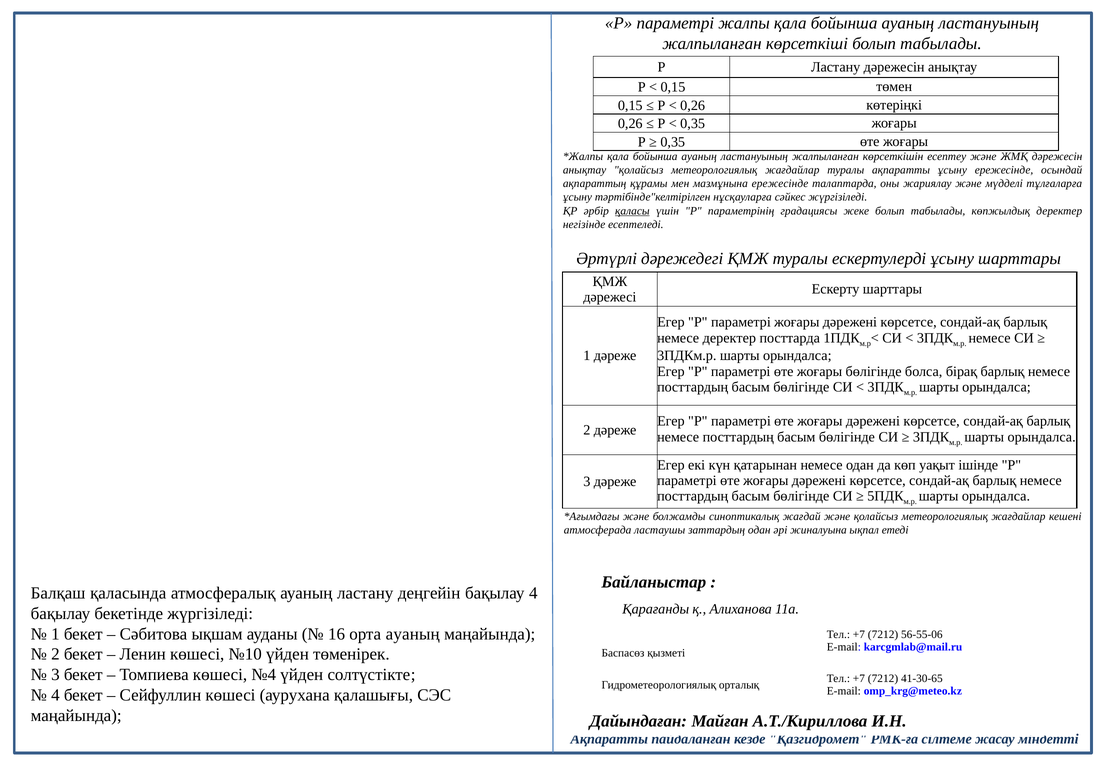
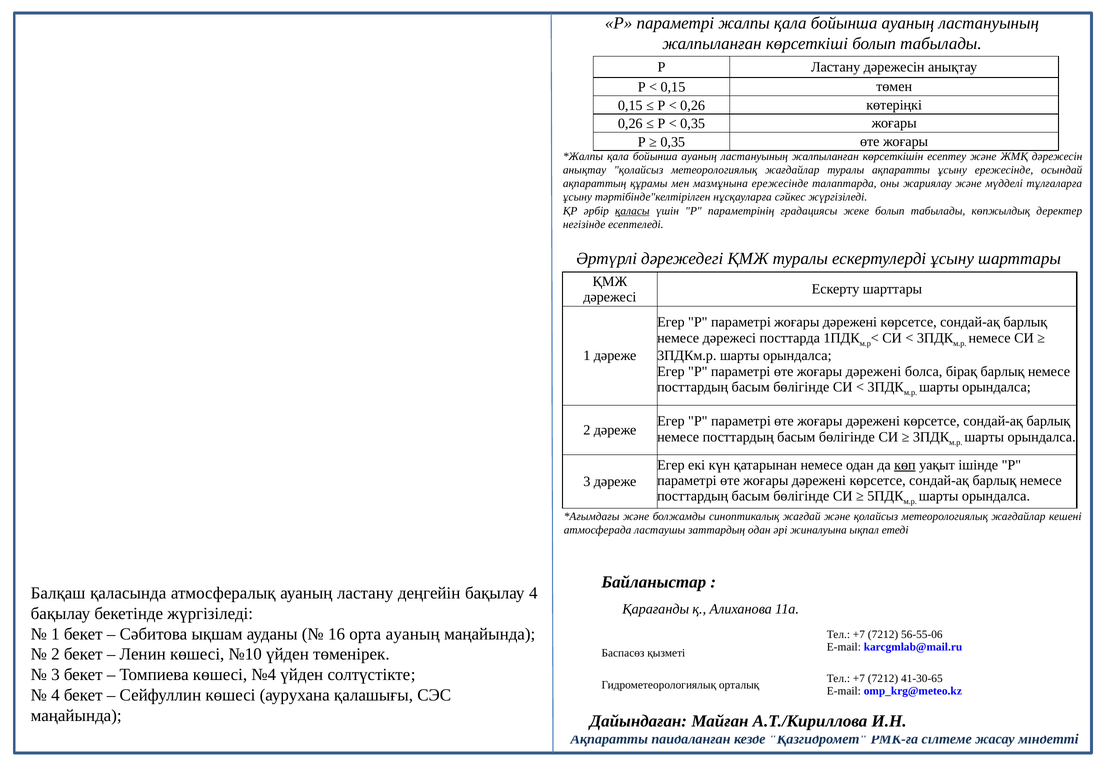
немесе деректер: деректер -> дәрежесі
бөлігінде at (874, 371): бөлігінде -> дәрежені
көп underline: none -> present
